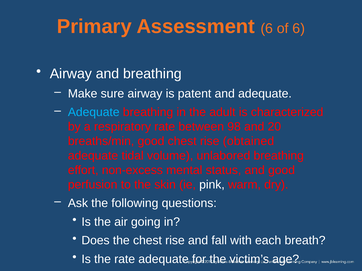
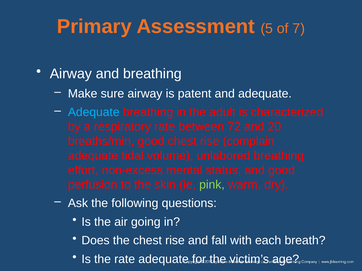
Assessment 6: 6 -> 5
of 6: 6 -> 7
98: 98 -> 72
obtained: obtained -> complain
pink colour: white -> light green
